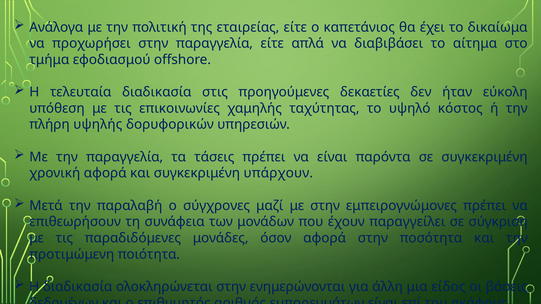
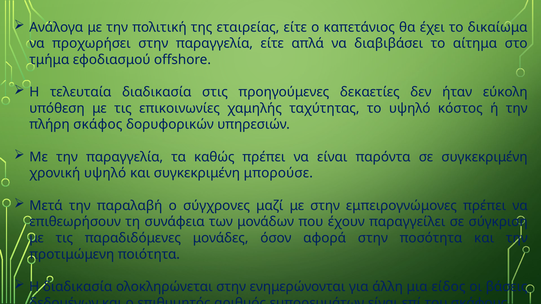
υψηλής: υψηλής -> σκάφος
τάσεις: τάσεις -> καθώς
χρονική αφορά: αφορά -> υψηλό
υπάρχουν: υπάρχουν -> μπορούσε
